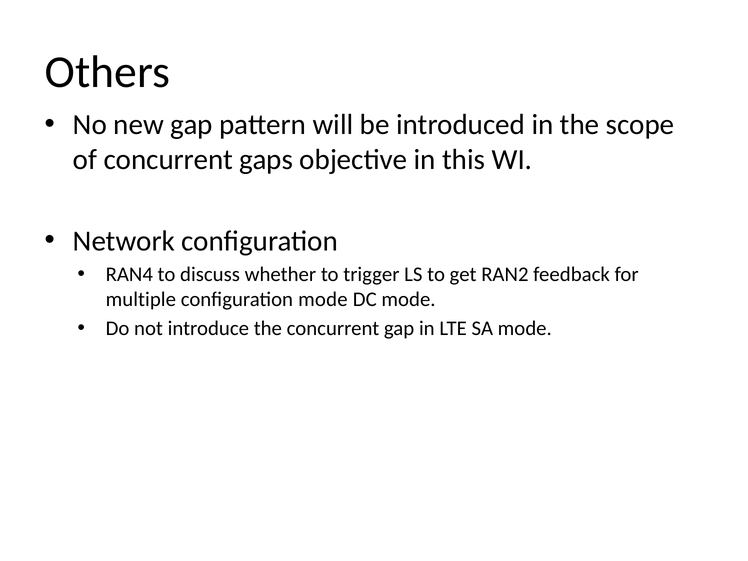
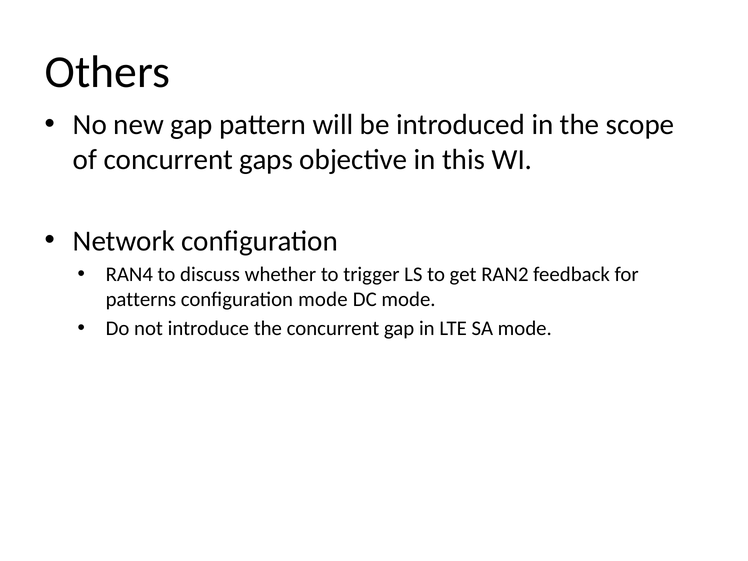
multiple: multiple -> patterns
